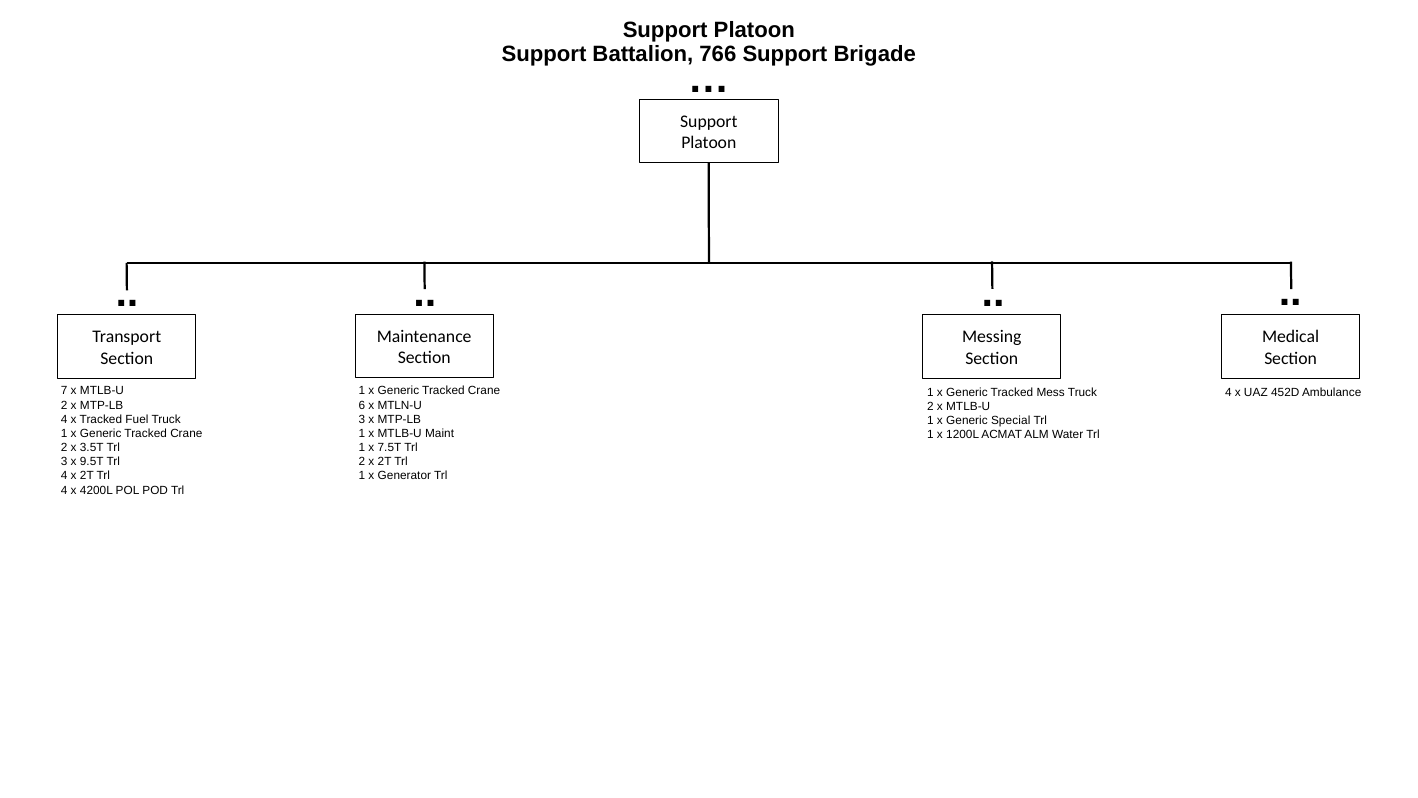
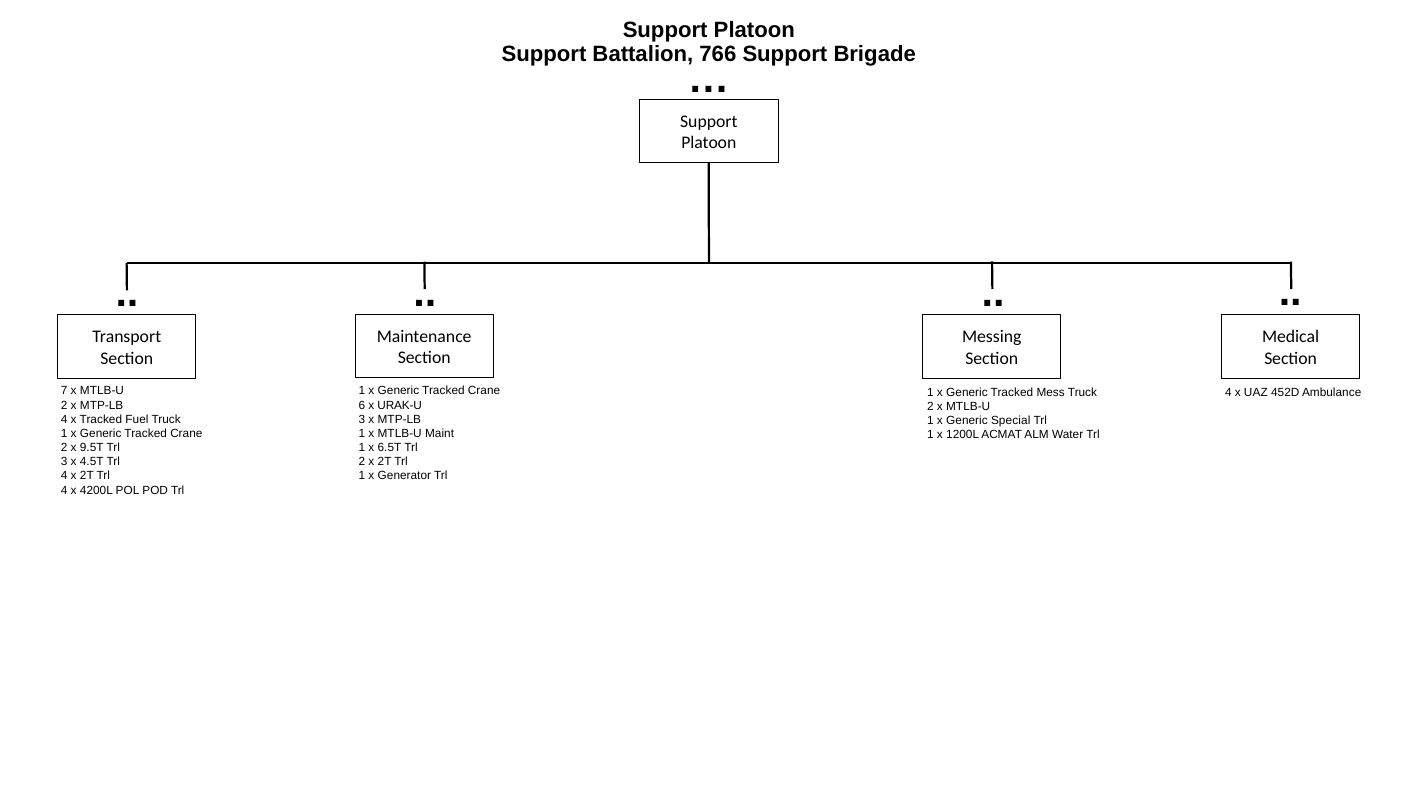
MTLN-U: MTLN-U -> URAK-U
3.5T: 3.5T -> 9.5T
7.5T: 7.5T -> 6.5T
9.5T: 9.5T -> 4.5T
